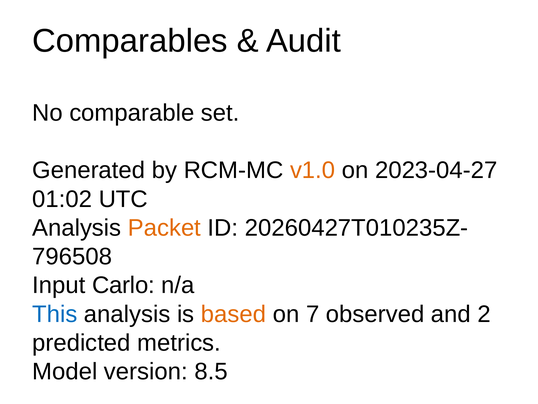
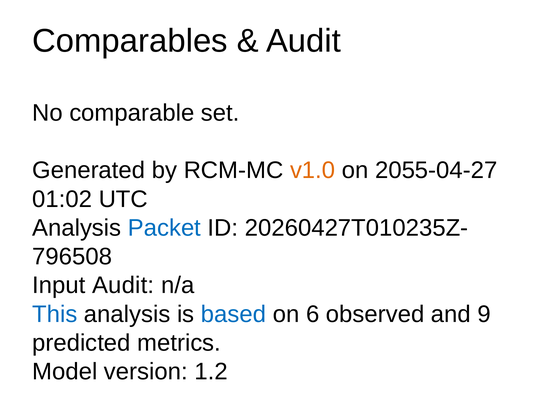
2023-04-27: 2023-04-27 -> 2055-04-27
Packet colour: orange -> blue
Input Carlo: Carlo -> Audit
based colour: orange -> blue
7: 7 -> 6
2: 2 -> 9
8.5: 8.5 -> 1.2
